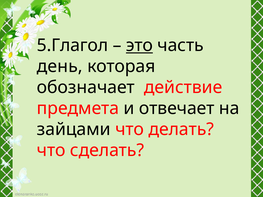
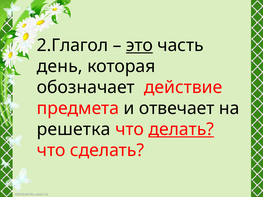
5.Глагол: 5.Глагол -> 2.Глагол
зайцами: зайцами -> решетка
делать underline: none -> present
